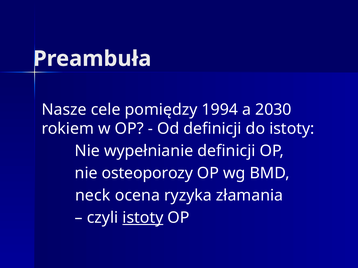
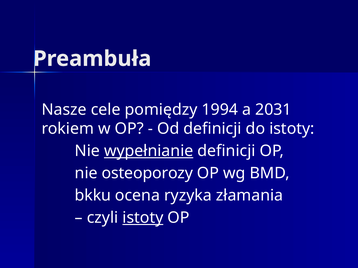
2030: 2030 -> 2031
wypełnianie underline: none -> present
neck: neck -> bkku
